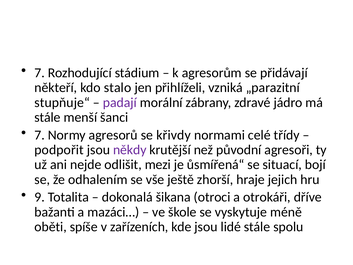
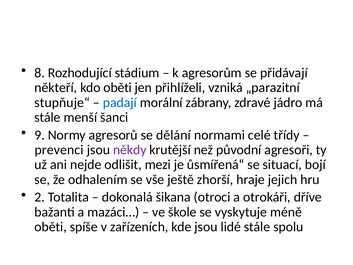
7 at (40, 73): 7 -> 8
kdo stalo: stalo -> oběti
padají colour: purple -> blue
7 at (40, 135): 7 -> 9
křivdy: křivdy -> dělání
podpořit: podpořit -> prevenci
9: 9 -> 2
